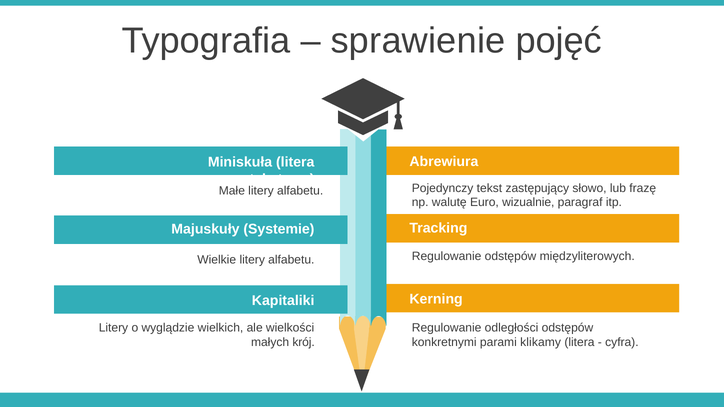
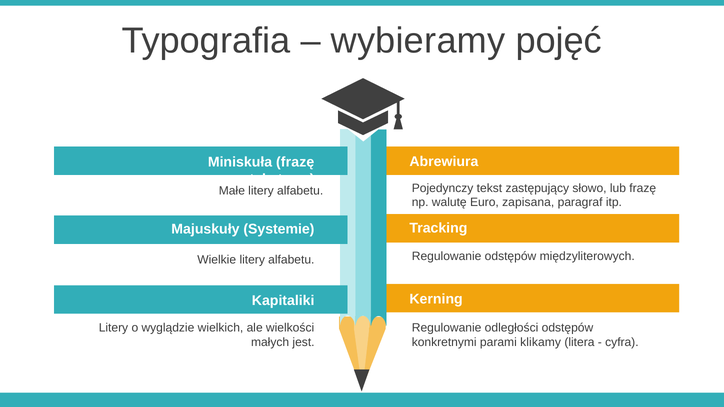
sprawienie: sprawienie -> wybieramy
Miniskuła litera: litera -> frazę
wizualnie: wizualnie -> zapisana
krój: krój -> jest
